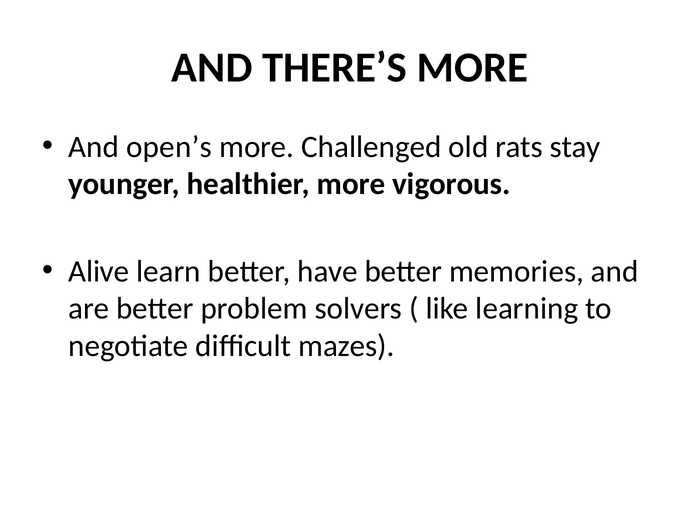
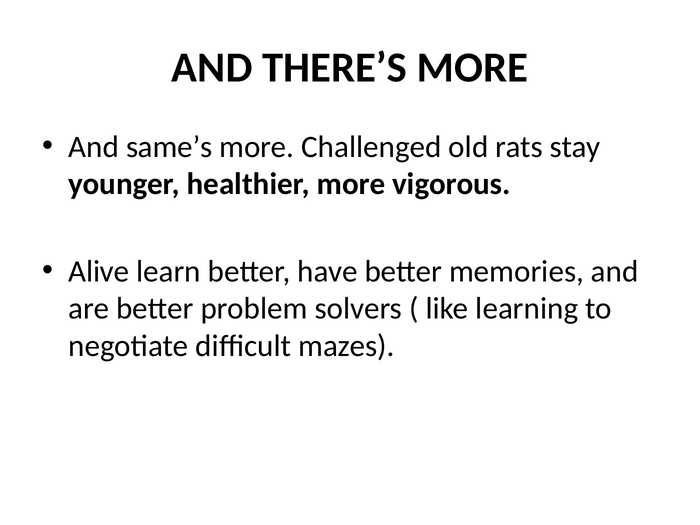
open’s: open’s -> same’s
